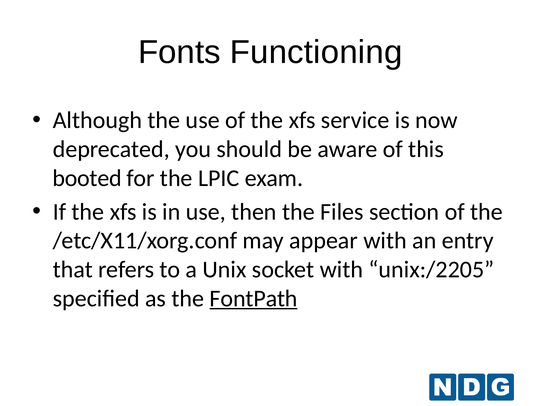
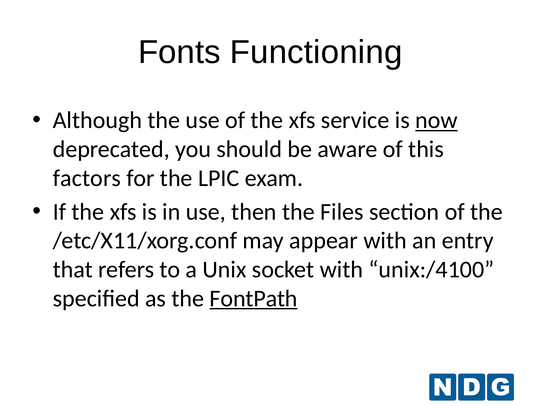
now underline: none -> present
booted: booted -> factors
unix:/2205: unix:/2205 -> unix:/4100
